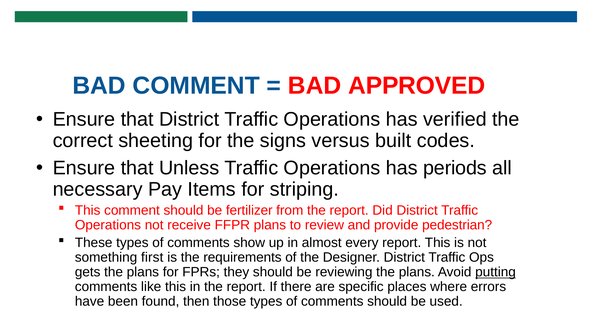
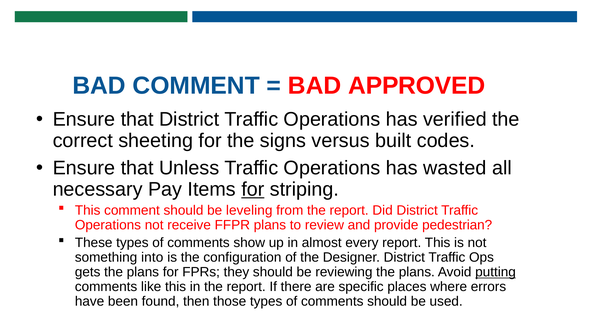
periods: periods -> wasted
for at (253, 189) underline: none -> present
fertilizer: fertilizer -> leveling
first: first -> into
requirements: requirements -> configuration
